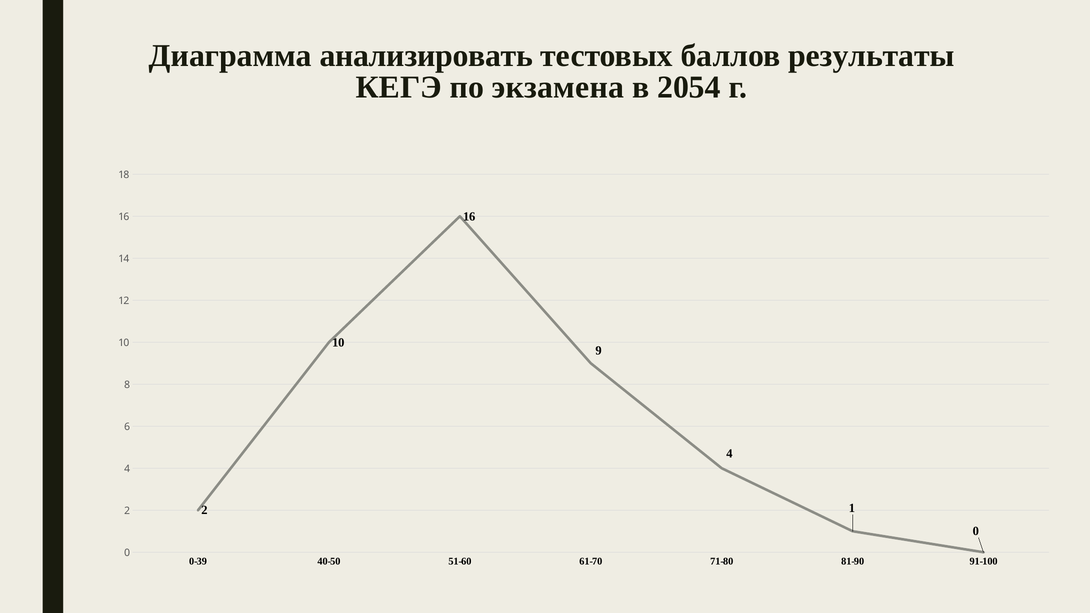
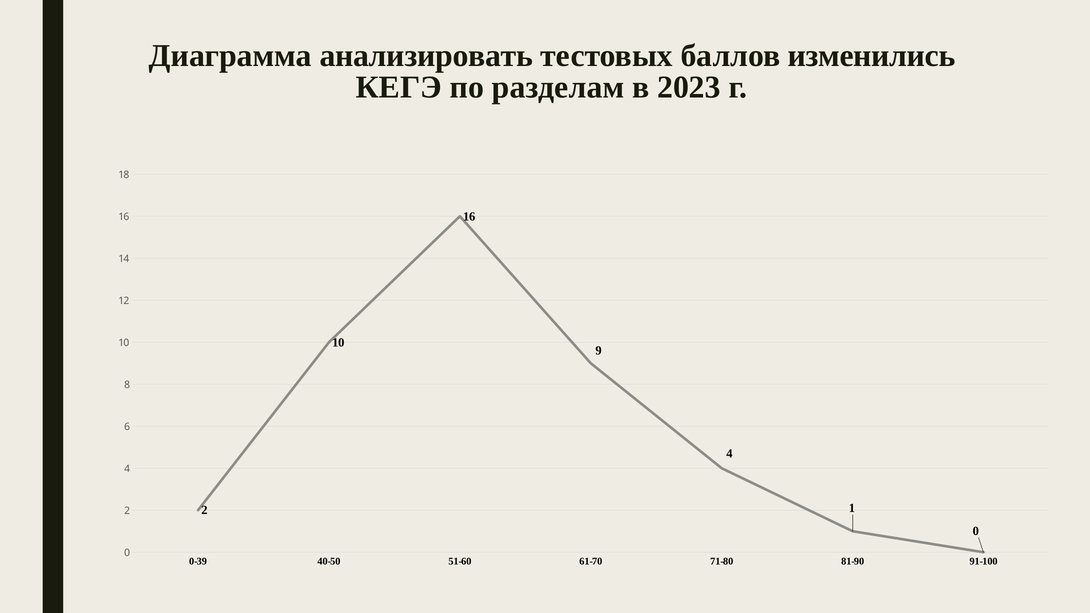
результаты: результаты -> изменились
экзамена: экзамена -> разделам
2054: 2054 -> 2023
